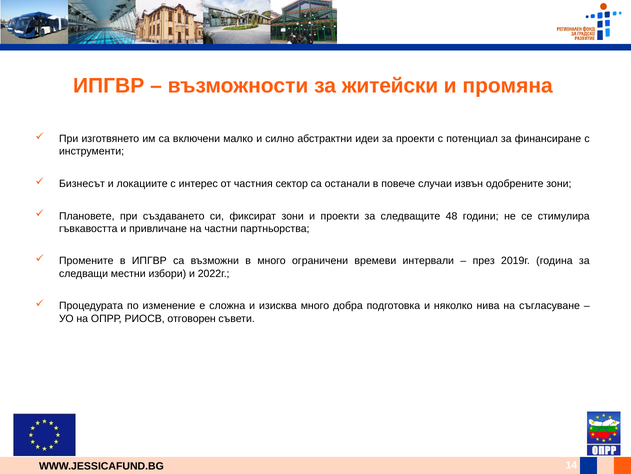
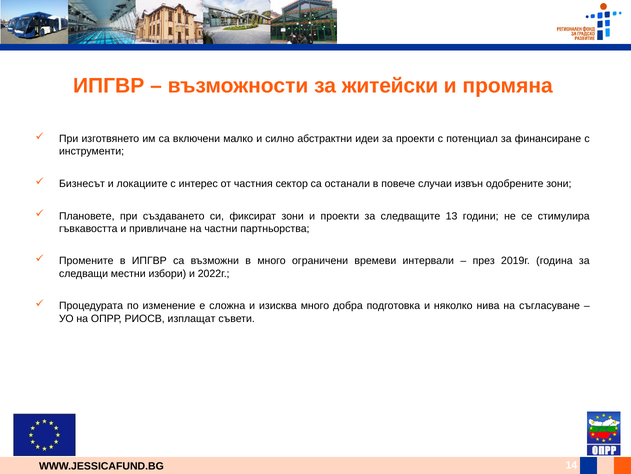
48: 48 -> 13
отговорен: отговорен -> изплащат
